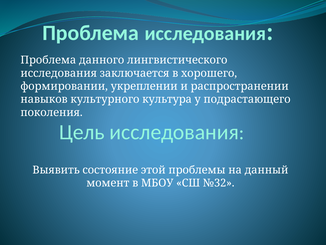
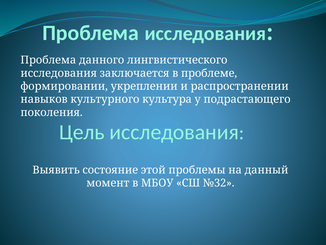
хорошего: хорошего -> проблеме
